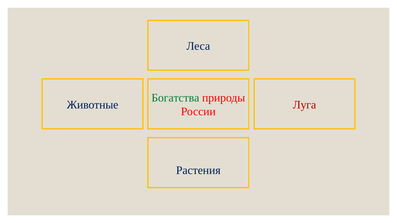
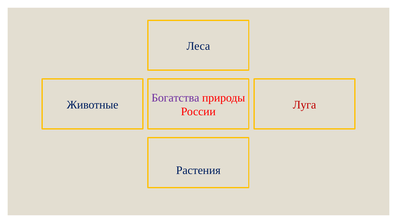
Богатства colour: green -> purple
